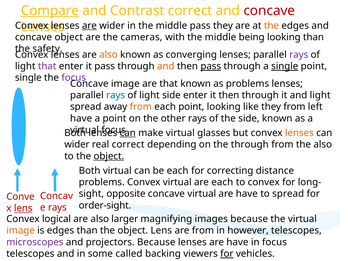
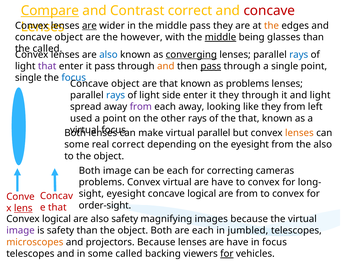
cameras: cameras -> however
middle at (220, 37) underline: none -> present
being looking: looking -> glasses
safety at (47, 49): safety -> called
also at (108, 55) colour: orange -> blue
converging underline: none -> present
rays at (299, 55) colour: purple -> blue
single at (285, 66) underline: present -> none
focus at (74, 78) colour: purple -> blue
image at (125, 84): image -> object
it then: then -> they
from at (141, 107) colour: orange -> purple
each point: point -> away
have at (81, 118): have -> used
the side: side -> that
can at (128, 133) underline: present -> none
virtual glasses: glasses -> parallel
wider at (77, 145): wider -> some
the through: through -> eyesight
object at (109, 156) underline: present -> none
Both virtual: virtual -> image
distance: distance -> cameras
each at (222, 182): each -> have
opposite at (126, 194): opposite -> eyesight
concave virtual: virtual -> logical
have at (247, 194): have -> from
spread at (288, 194): spread -> convex
rays at (57, 207): rays -> that
also larger: larger -> safety
image at (21, 231) colour: orange -> purple
is edges: edges -> safety
object Lens: Lens -> Both
are from: from -> each
however: however -> jumbled
microscopes colour: purple -> orange
